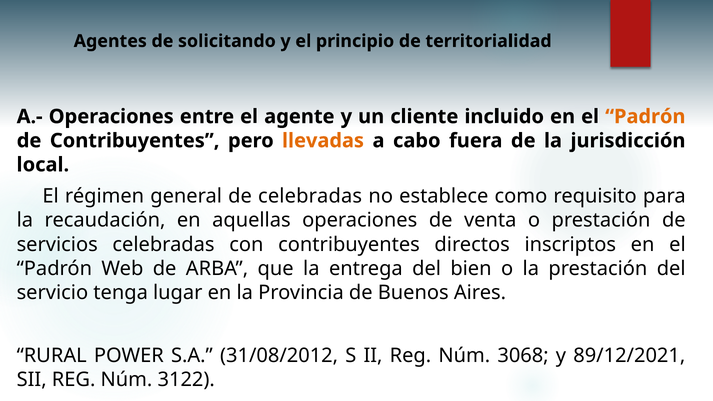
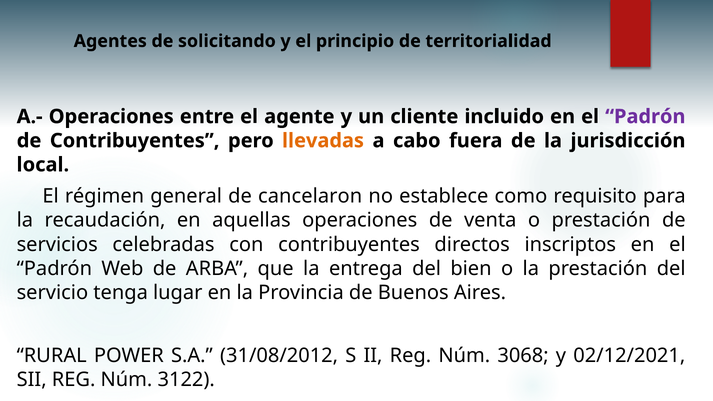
Padrón at (645, 117) colour: orange -> purple
de celebradas: celebradas -> cancelaron
89/12/2021: 89/12/2021 -> 02/12/2021
